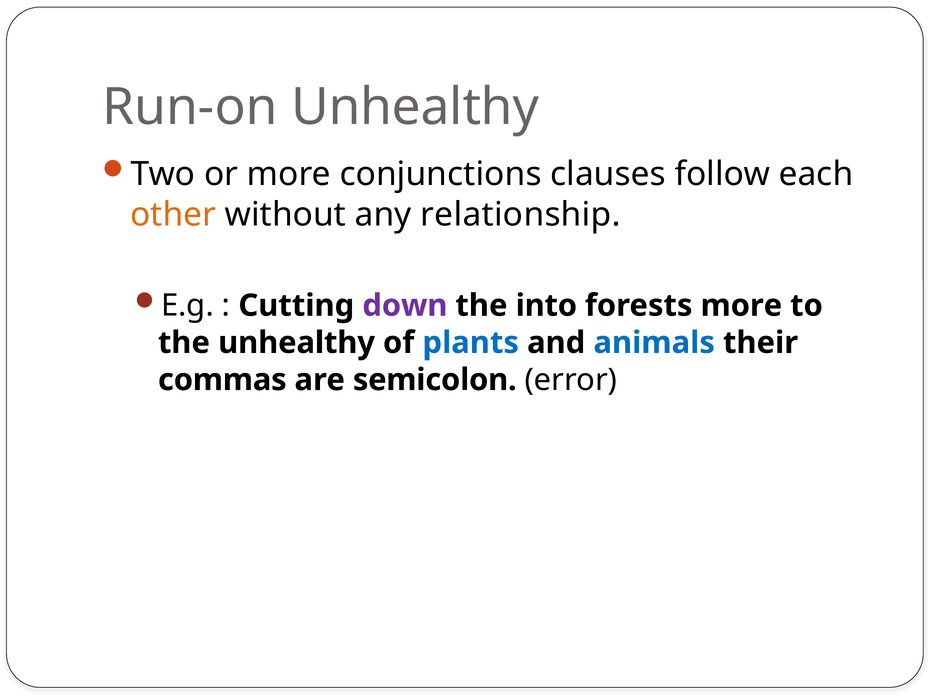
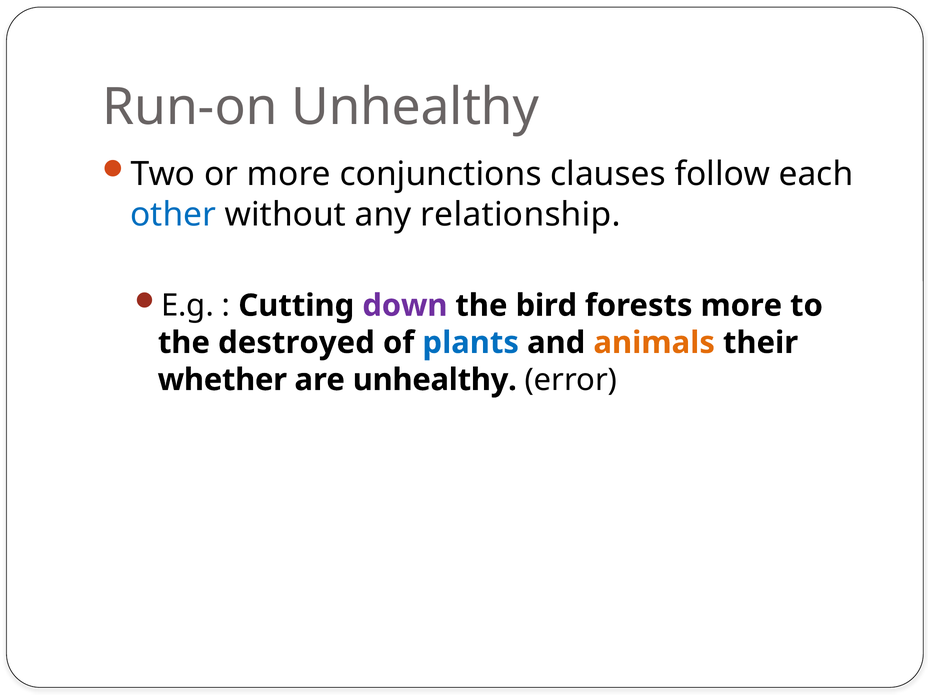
other colour: orange -> blue
into: into -> bird
the unhealthy: unhealthy -> destroyed
animals colour: blue -> orange
commas: commas -> whether
are semicolon: semicolon -> unhealthy
